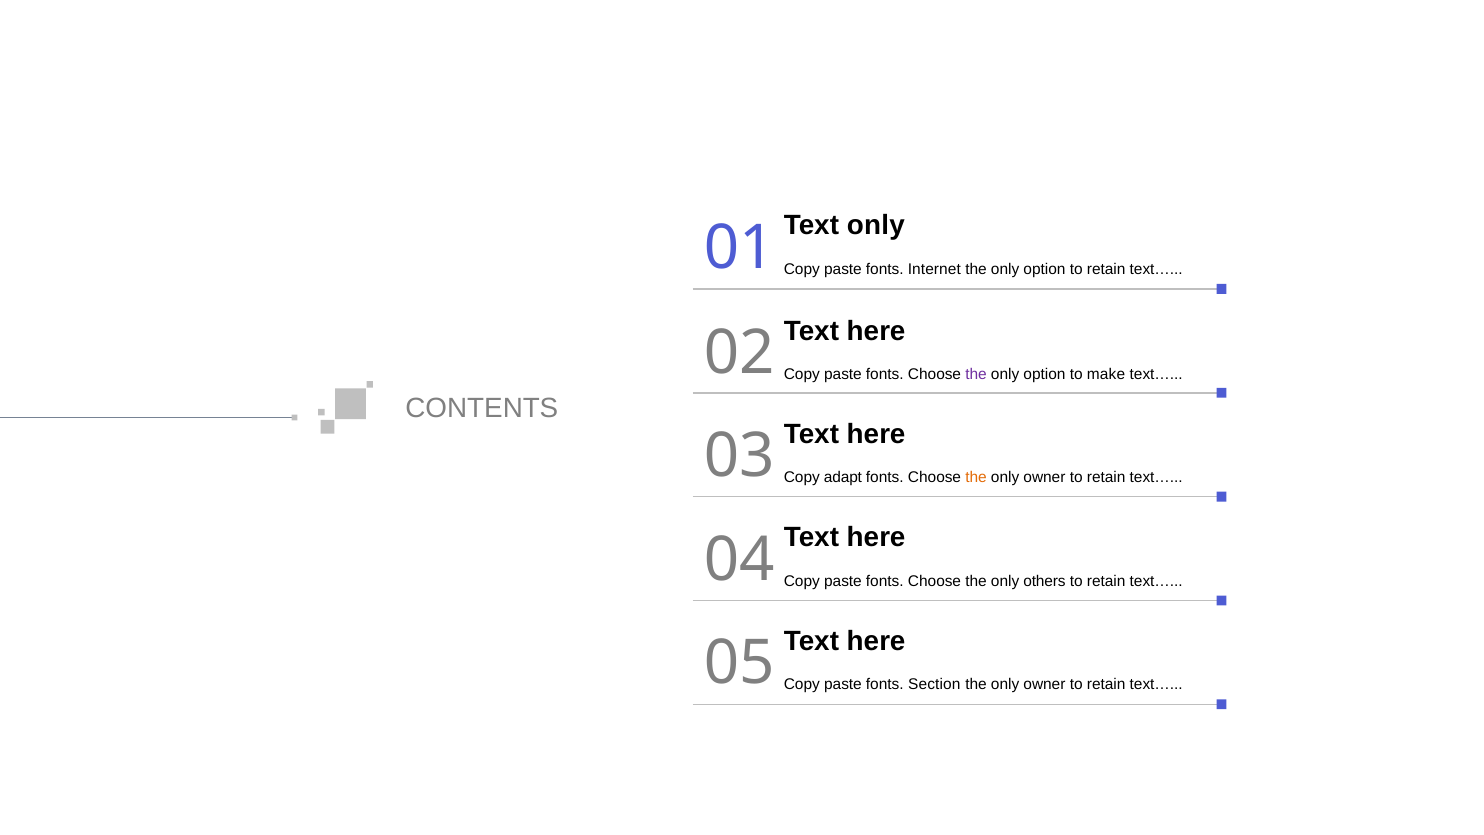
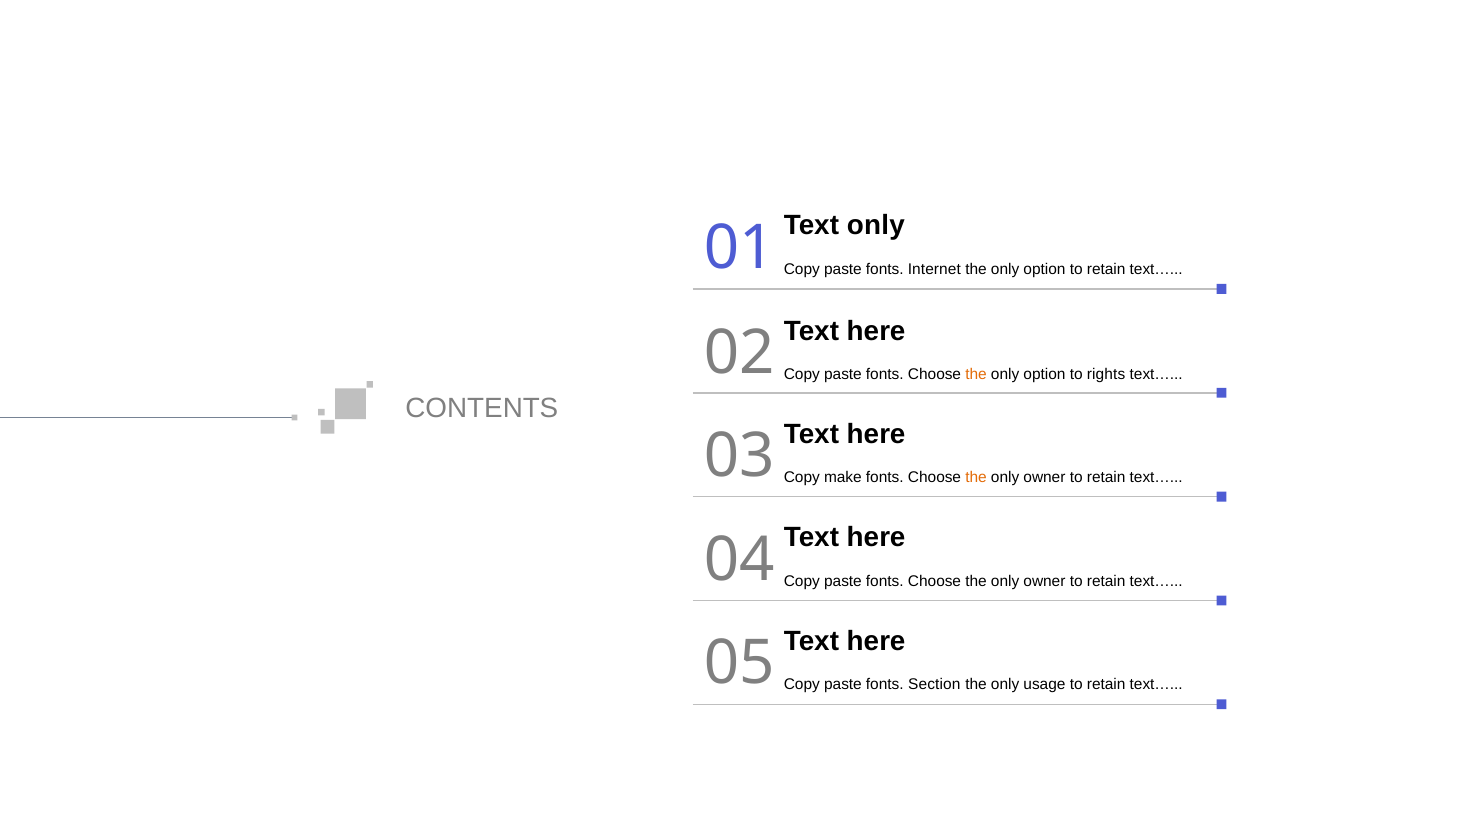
the at (976, 374) colour: purple -> orange
make: make -> rights
adapt: adapt -> make
others at (1045, 581): others -> owner
owner at (1044, 684): owner -> usage
